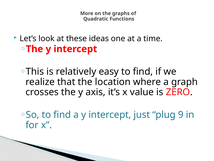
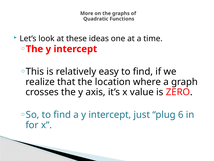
9: 9 -> 6
